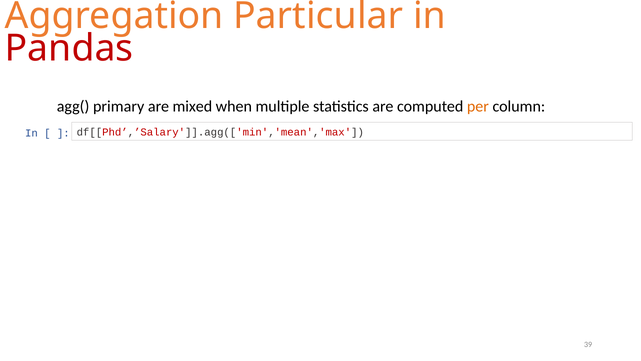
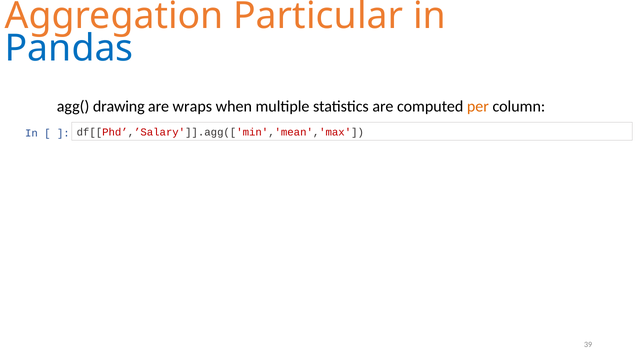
Pandas colour: red -> blue
primary: primary -> drawing
mixed: mixed -> wraps
